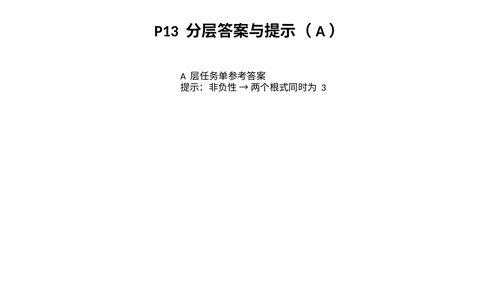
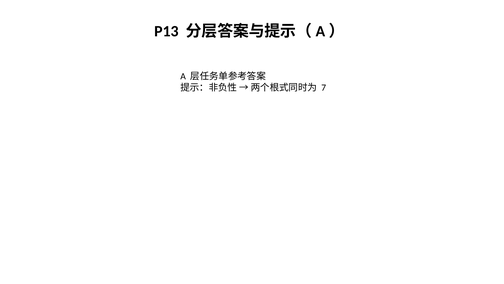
3: 3 -> 7
